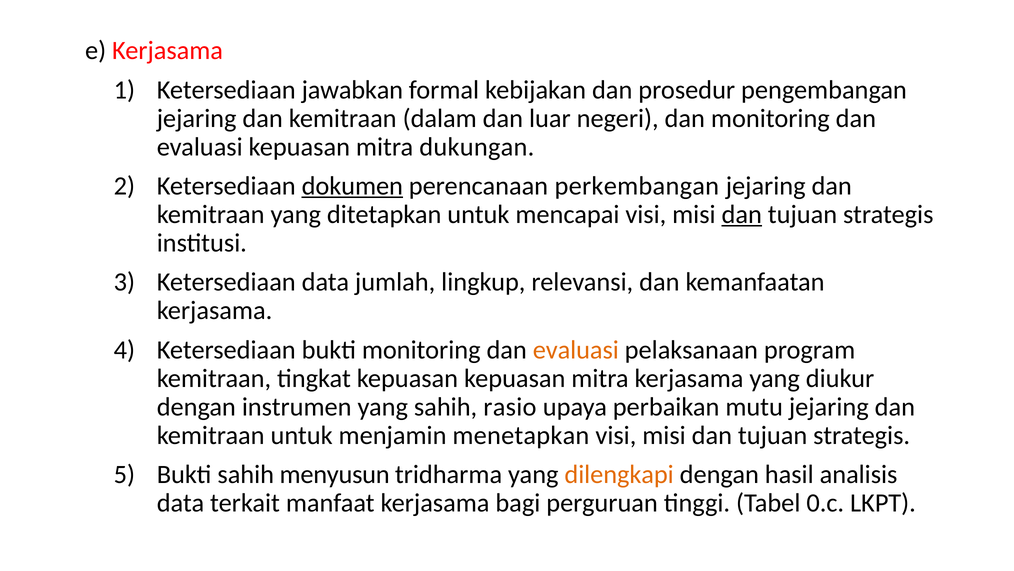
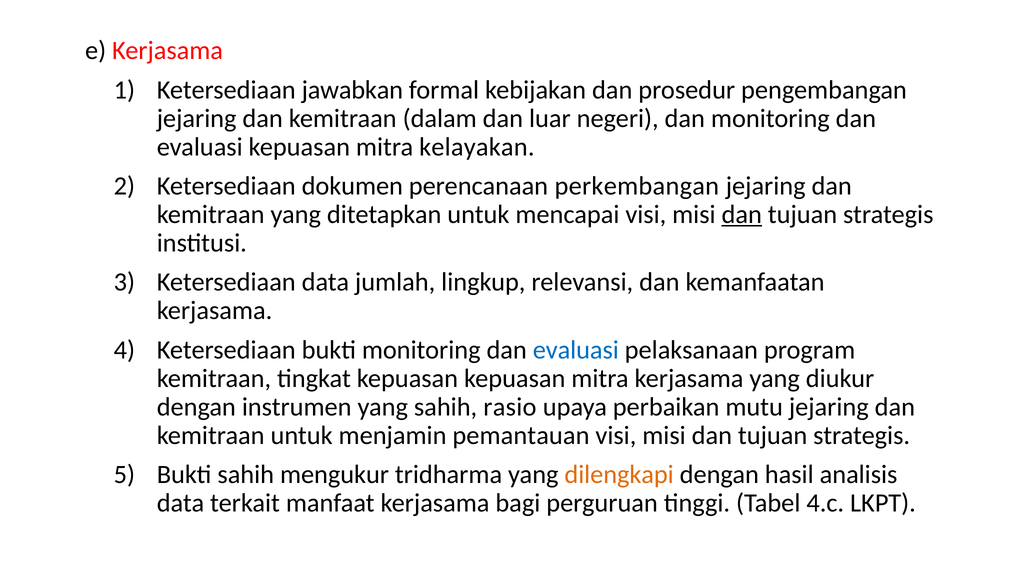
dukungan: dukungan -> kelayakan
dokumen underline: present -> none
evaluasi at (576, 349) colour: orange -> blue
menetapkan: menetapkan -> pemantauan
menyusun: menyusun -> mengukur
0.c: 0.c -> 4.c
